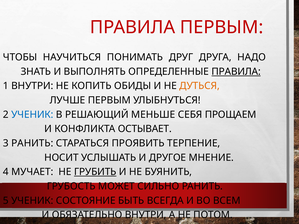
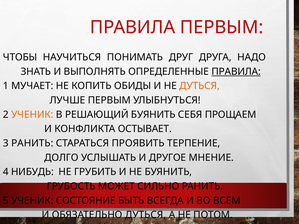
1 ВНУТРИ: ВНУТРИ -> МУЧАЕТ
УЧЕНИК at (32, 115) colour: blue -> orange
РЕШАЮЩИЙ МЕНЬШЕ: МЕНЬШЕ -> БУЯНИТЬ
НОСИТ: НОСИТ -> ДОЛГО
МУЧАЕТ: МУЧАЕТ -> НИБУДЬ
ГРУБИТЬ underline: present -> none
ОБЯЗАТЕЛЬНО ВНУТРИ: ВНУТРИ -> ДУТЬСЯ
